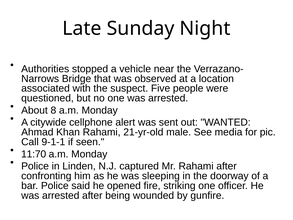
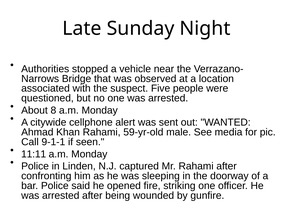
21-yr-old: 21-yr-old -> 59-yr-old
11:70: 11:70 -> 11:11
